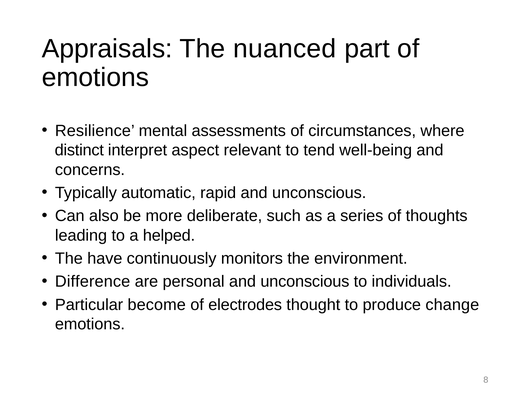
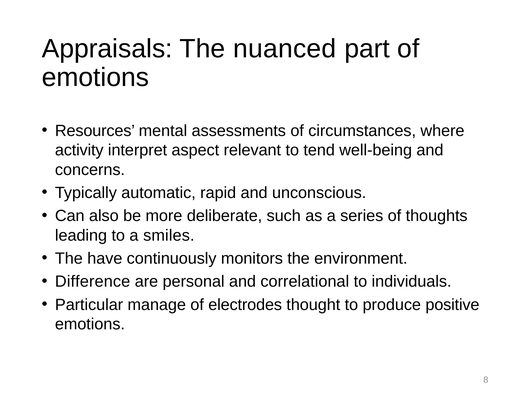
Resilience: Resilience -> Resources
distinct: distinct -> activity
helped: helped -> smiles
personal and unconscious: unconscious -> correlational
become: become -> manage
change: change -> positive
